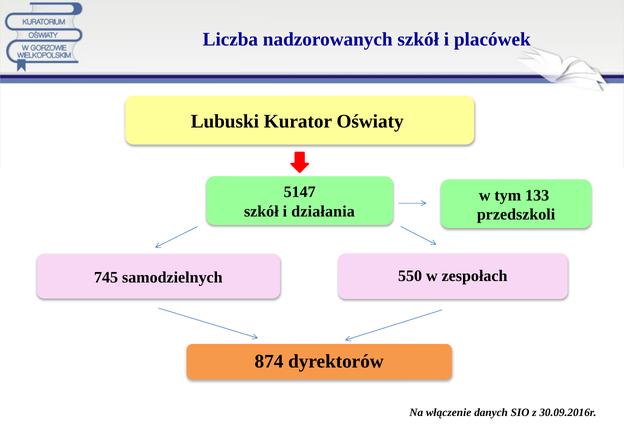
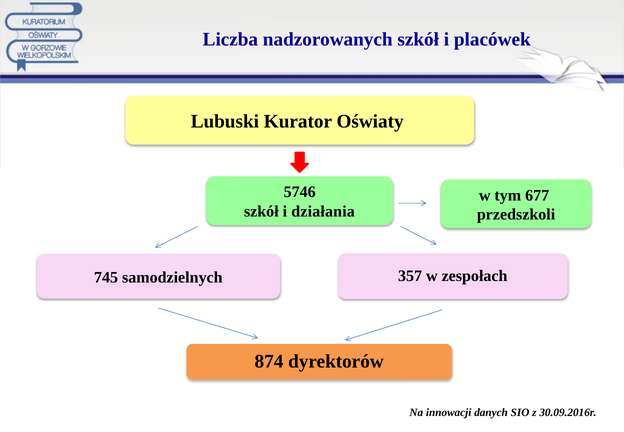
5147: 5147 -> 5746
133: 133 -> 677
550: 550 -> 357
włączenie: włączenie -> innowacji
